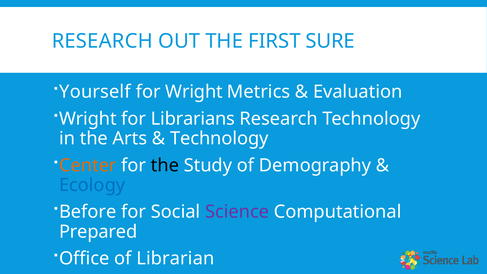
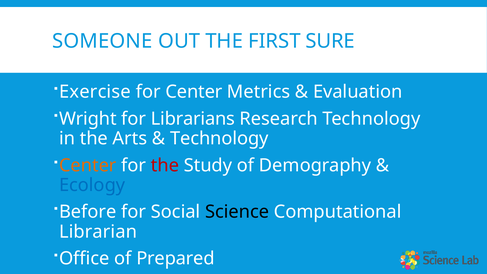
RESEARCH at (102, 41): RESEARCH -> SOMEONE
Yourself: Yourself -> Exercise
for Wright: Wright -> Center
the at (165, 165) colour: black -> red
Science colour: purple -> black
Prepared: Prepared -> Librarian
Librarian: Librarian -> Prepared
